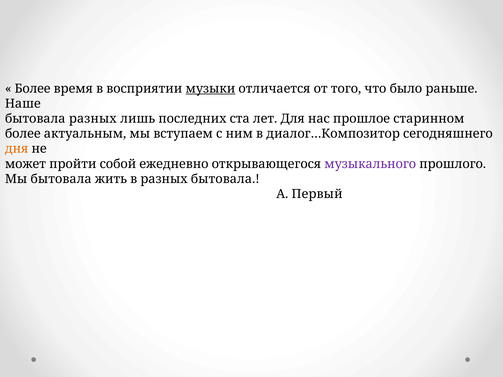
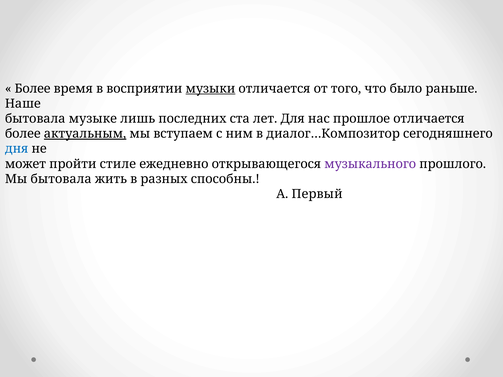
бытовала разных: разных -> музыке
прошлое старинном: старинном -> отличается
актуальным underline: none -> present
дня colour: orange -> blue
собой: собой -> стиле
разных бытовала: бытовала -> способны
